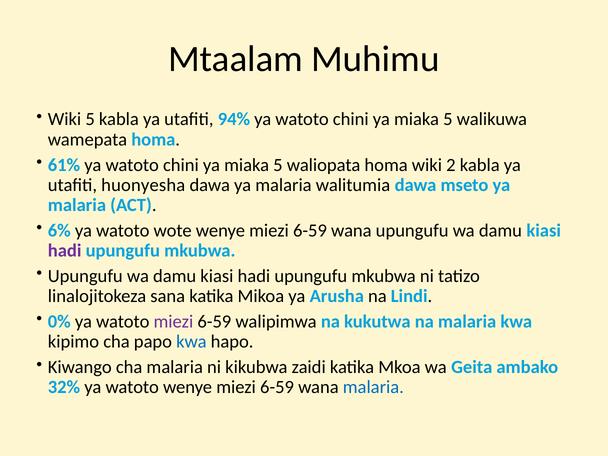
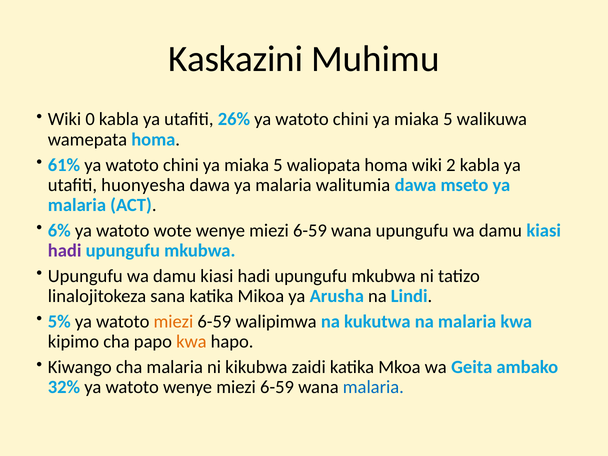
Mtaalam: Mtaalam -> Kaskazini
Wiki 5: 5 -> 0
94%: 94% -> 26%
0%: 0% -> 5%
miezi at (173, 322) colour: purple -> orange
kwa at (191, 342) colour: blue -> orange
